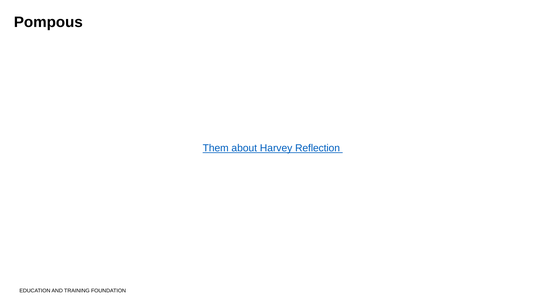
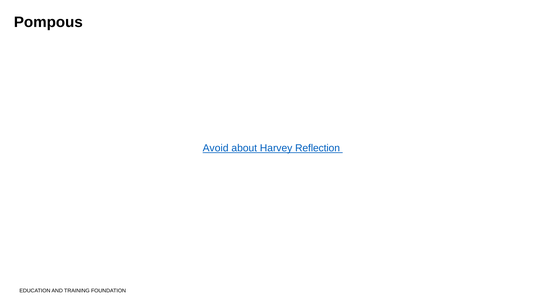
Them: Them -> Avoid
